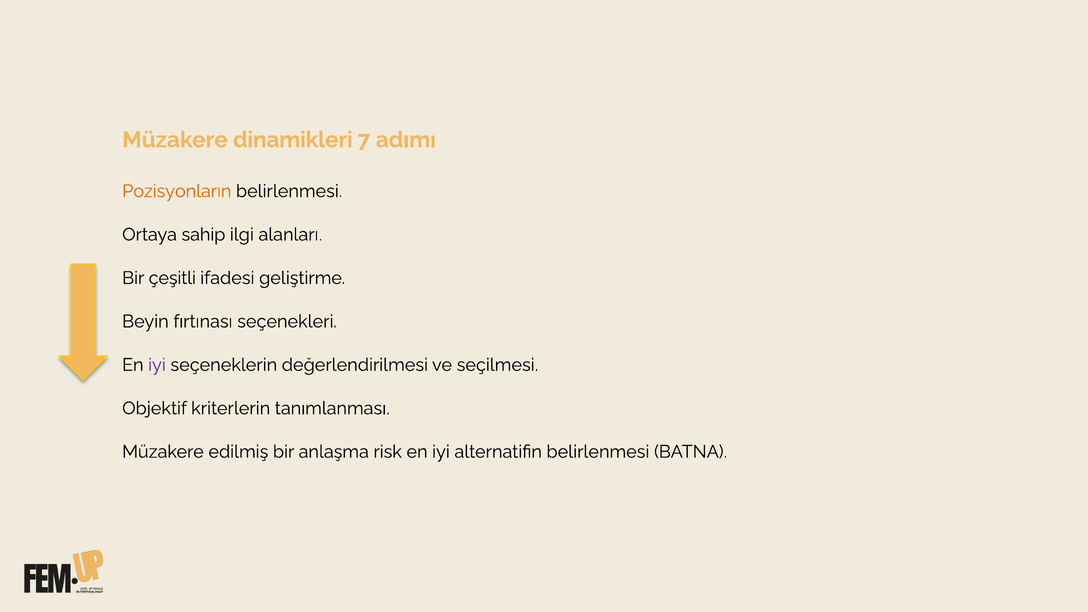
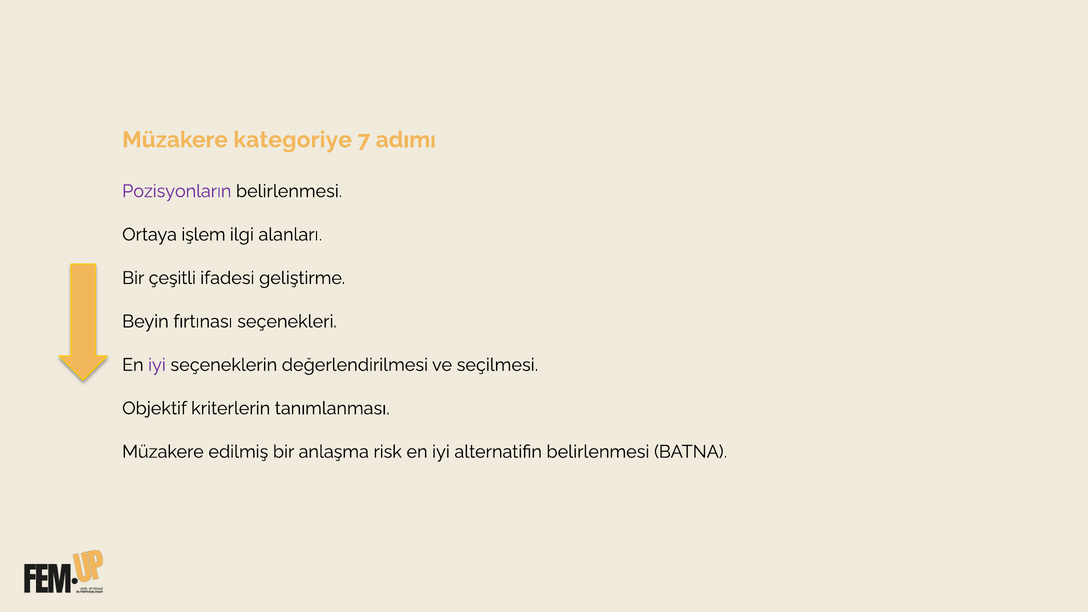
dinamikleri: dinamikleri -> kategoriye
Pozisyonların colour: orange -> purple
sahip: sahip -> işlem
